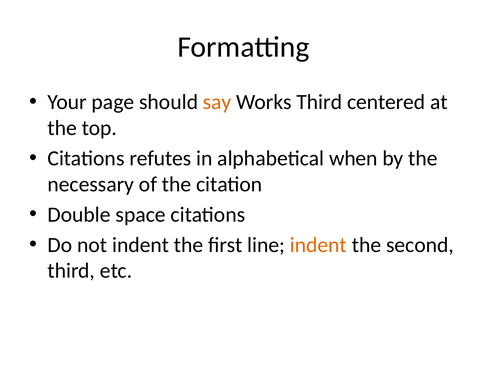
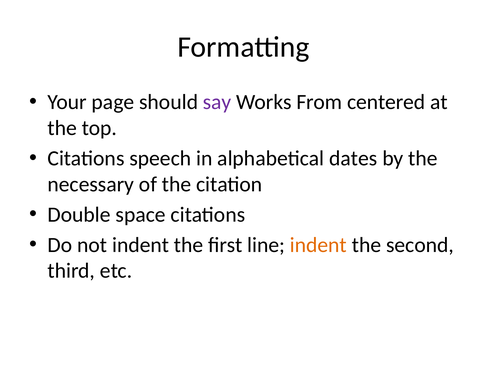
say colour: orange -> purple
Works Third: Third -> From
refutes: refutes -> speech
when: when -> dates
